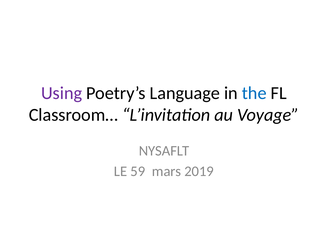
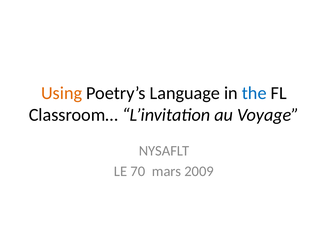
Using colour: purple -> orange
59: 59 -> 70
2019: 2019 -> 2009
